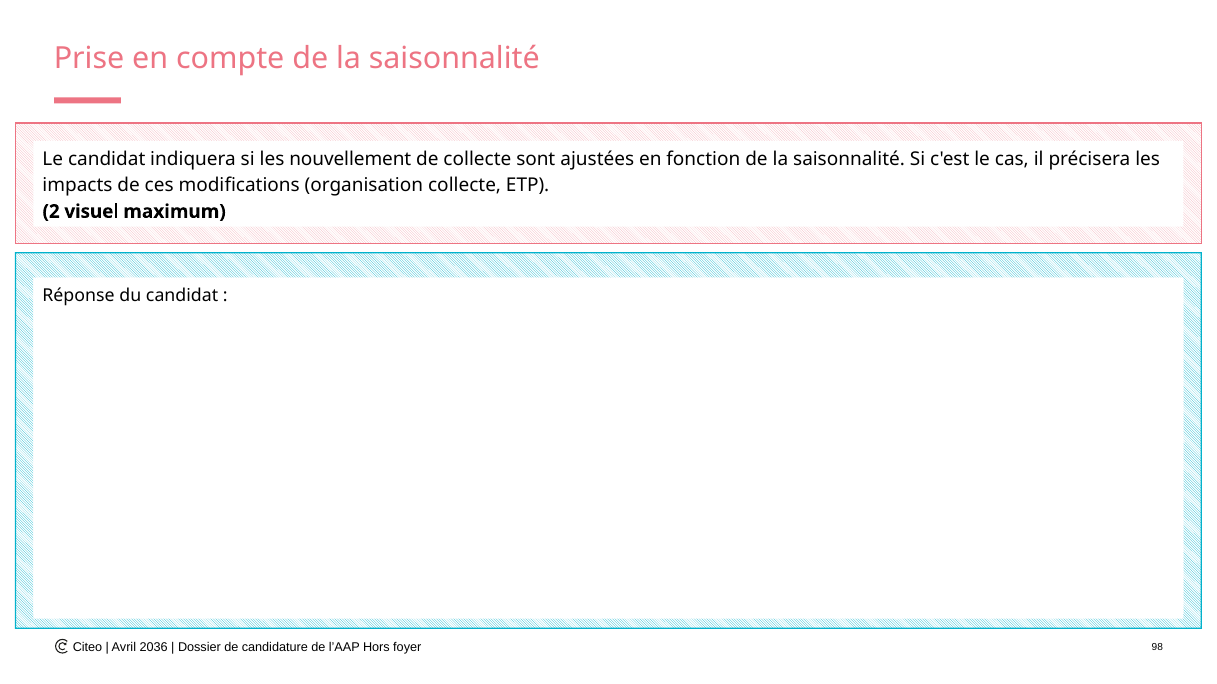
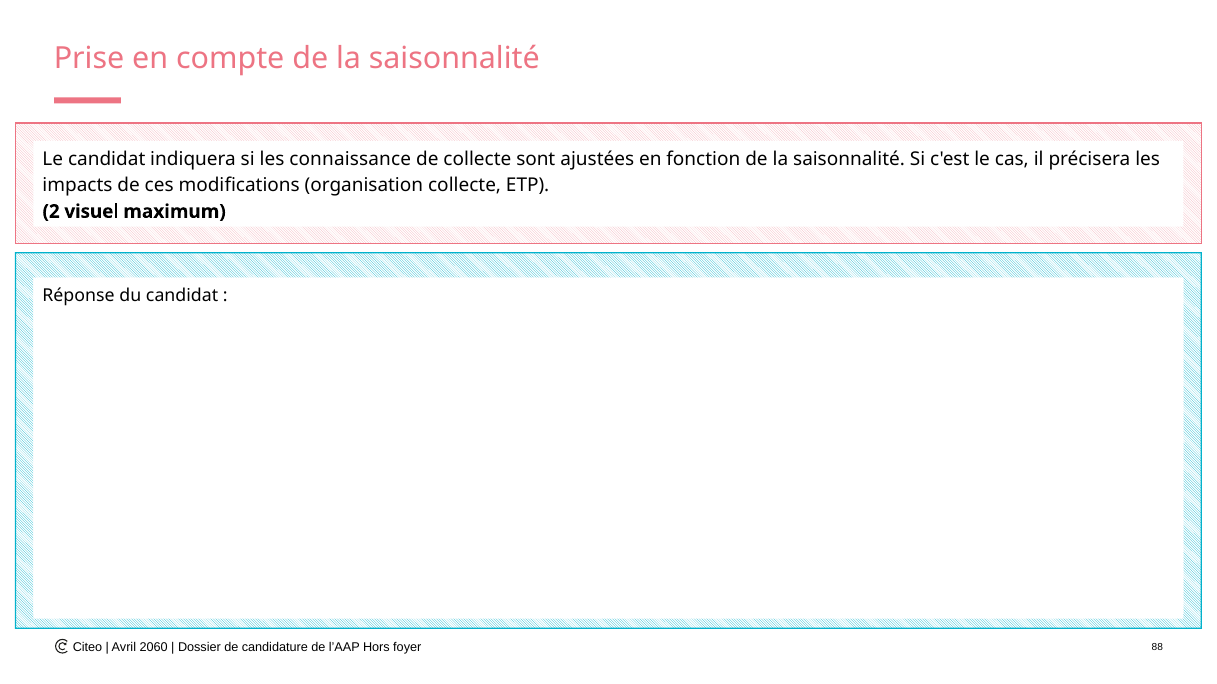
nouvellement: nouvellement -> connaissance
2036: 2036 -> 2060
98: 98 -> 88
